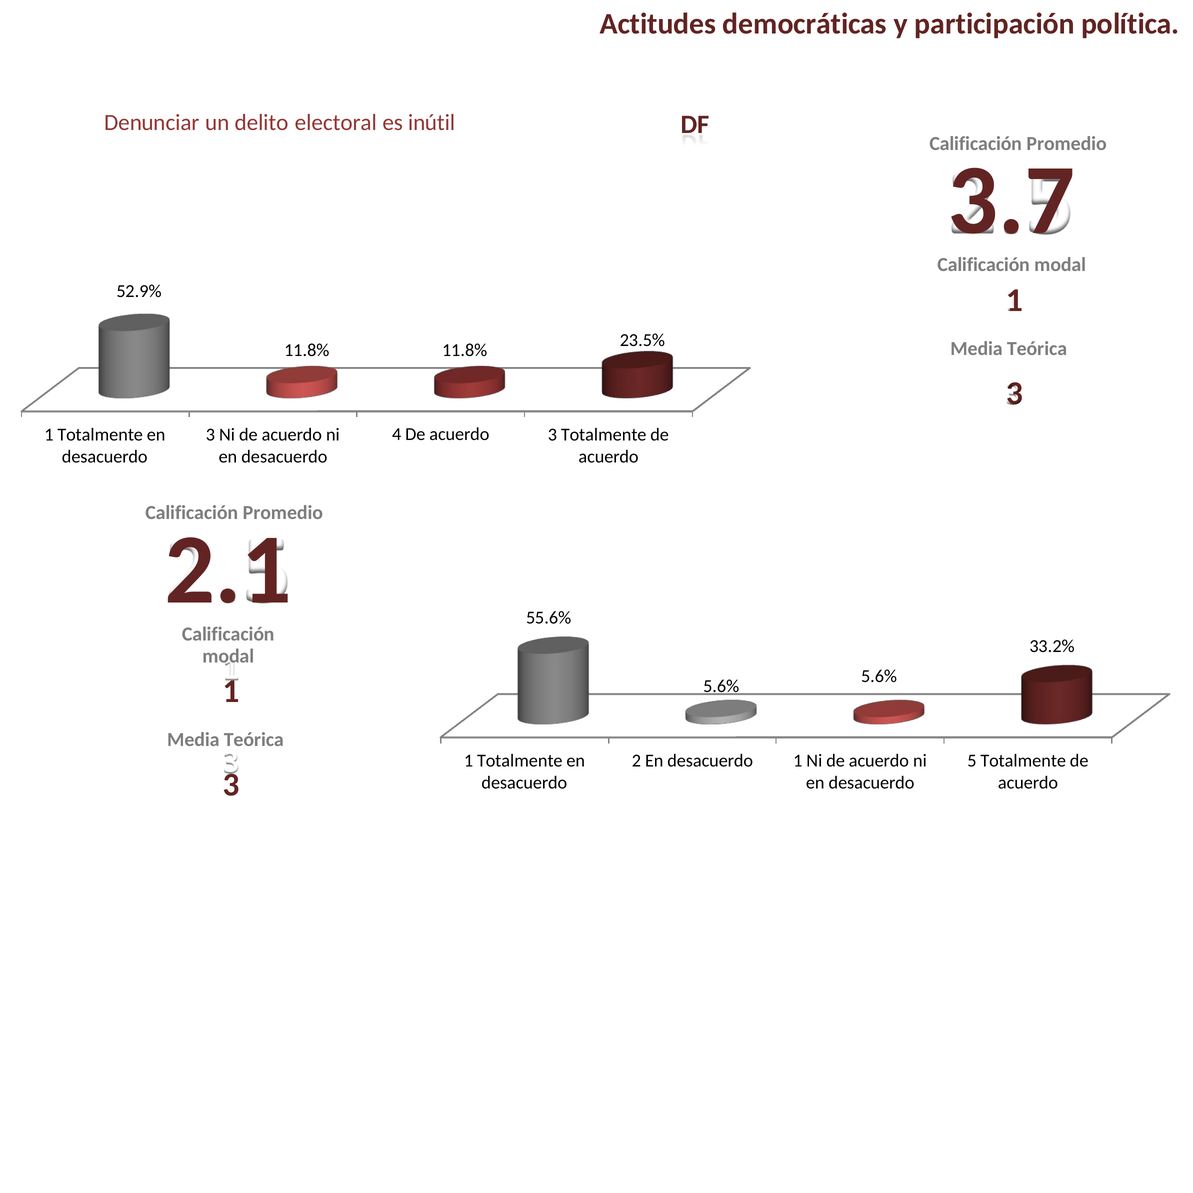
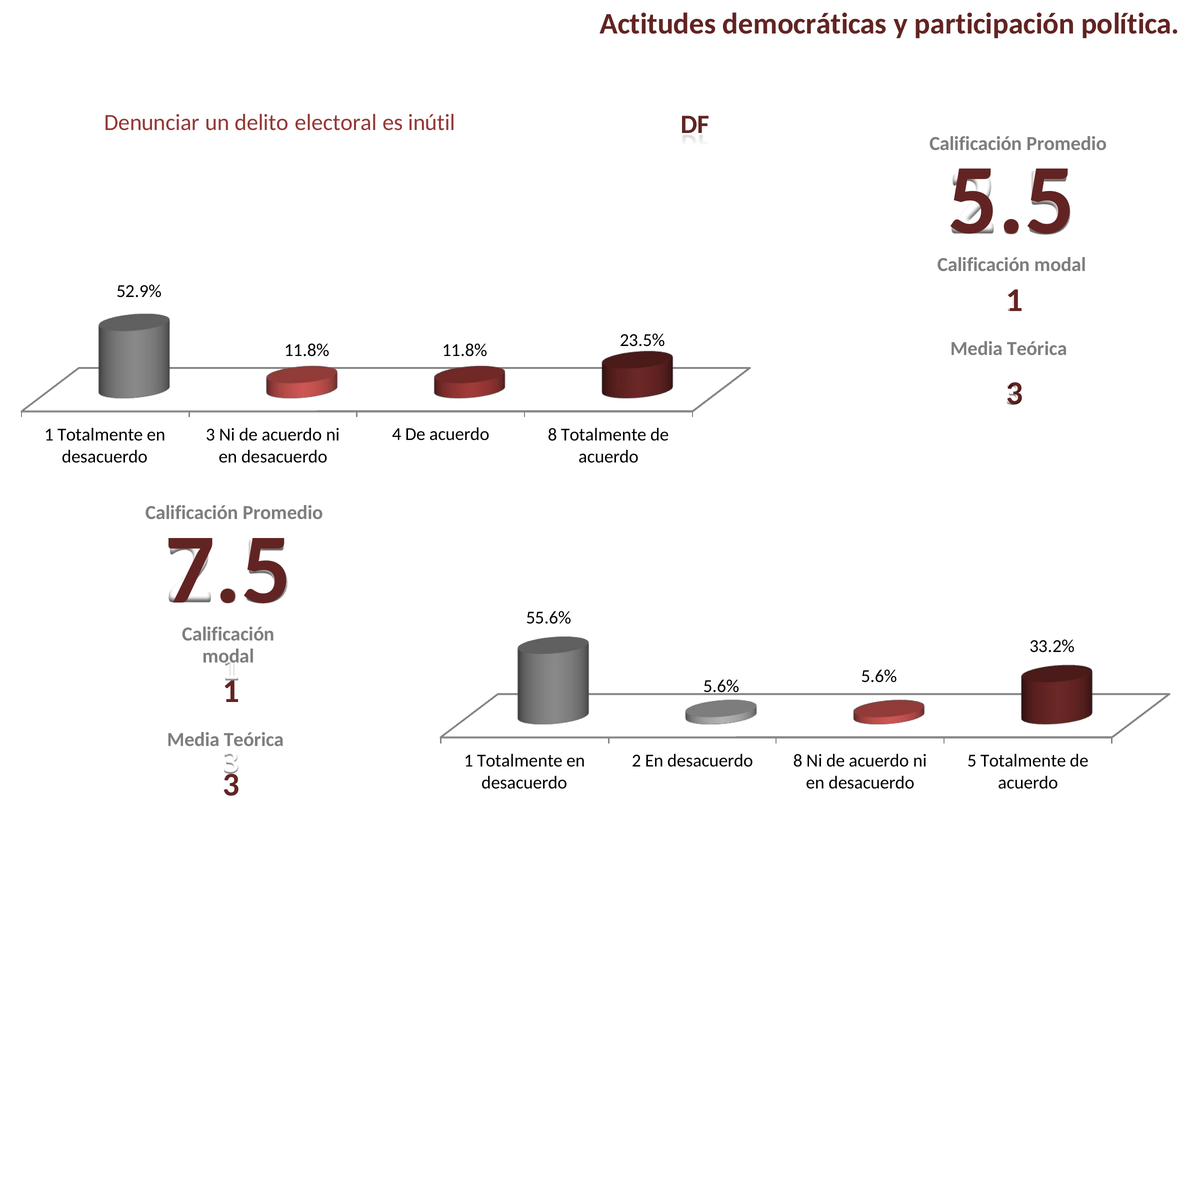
3.7: 3.7 -> 5.5
acuerdo 3: 3 -> 8
2.1: 2.1 -> 7.5
desacuerdo 1: 1 -> 8
